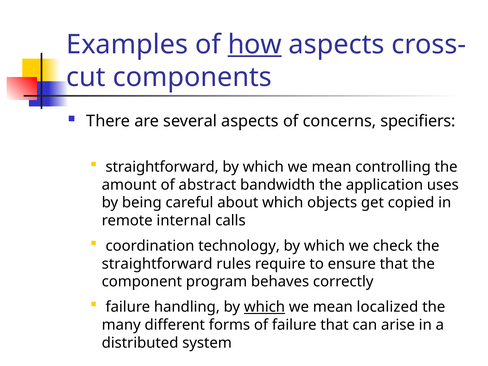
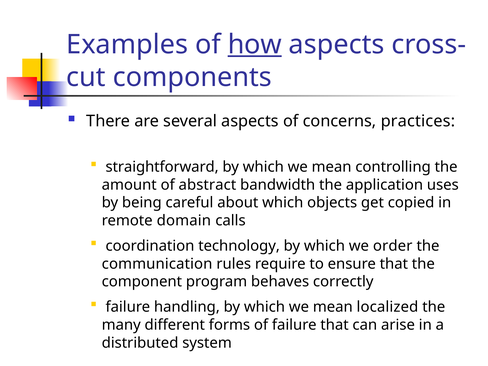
specifiers: specifiers -> practices
internal: internal -> domain
check: check -> order
straightforward at (157, 264): straightforward -> communication
which at (264, 307) underline: present -> none
